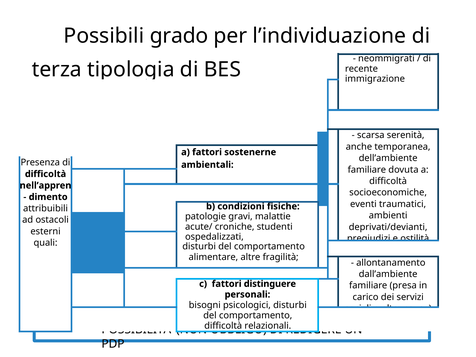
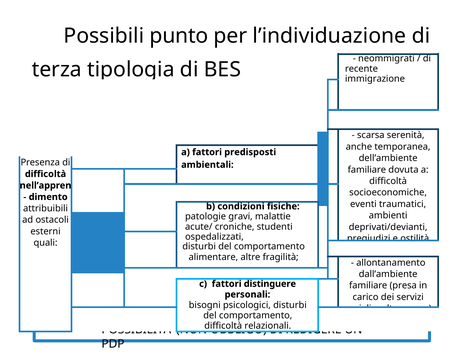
grado: grado -> punto
sostenerne: sostenerne -> predisposti
